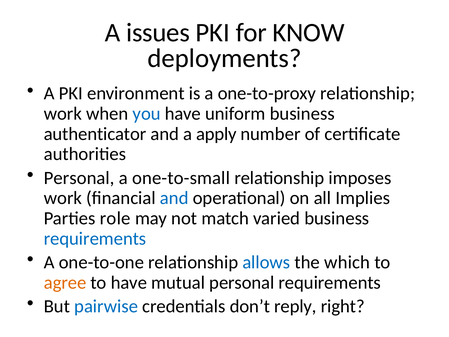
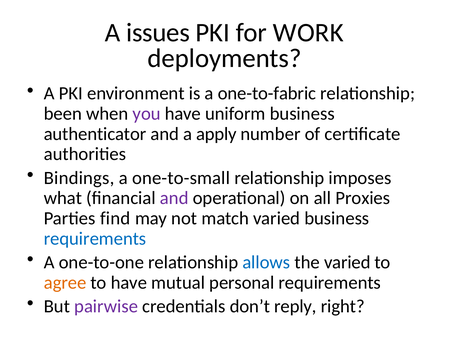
KNOW: KNOW -> WORK
one-to-proxy: one-to-proxy -> one-to-fabric
work at (63, 114): work -> been
you colour: blue -> purple
Personal at (79, 178): Personal -> Bindings
work at (63, 198): work -> what
and at (174, 198) colour: blue -> purple
Implies: Implies -> Proxies
role: role -> find
the which: which -> varied
pairwise colour: blue -> purple
